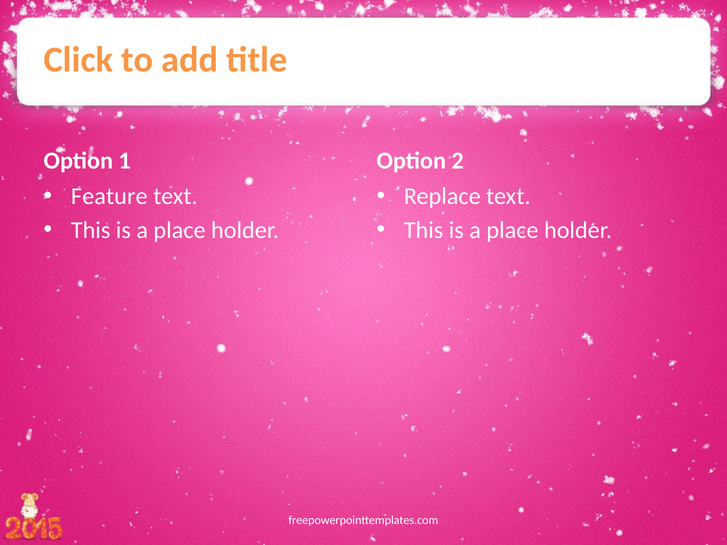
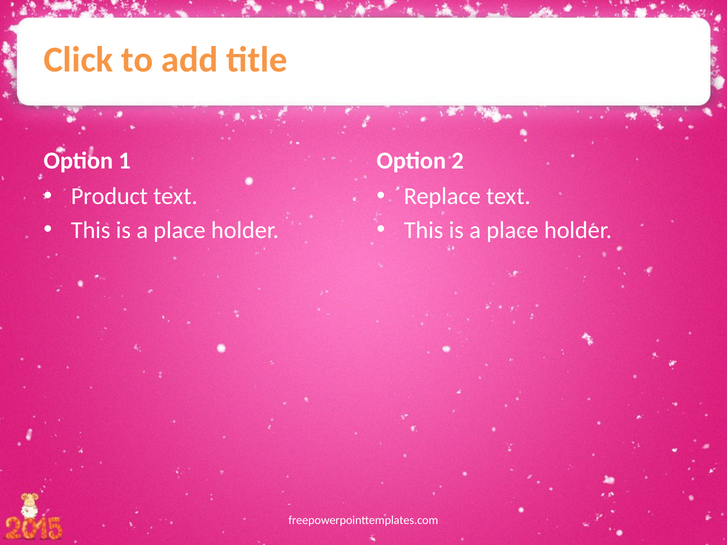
Feature: Feature -> Product
